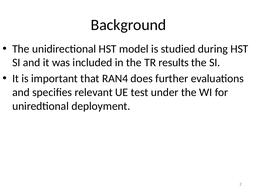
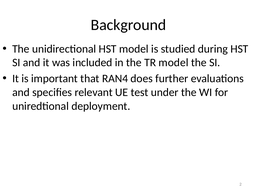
TR results: results -> model
